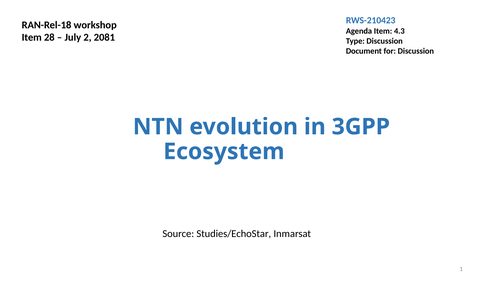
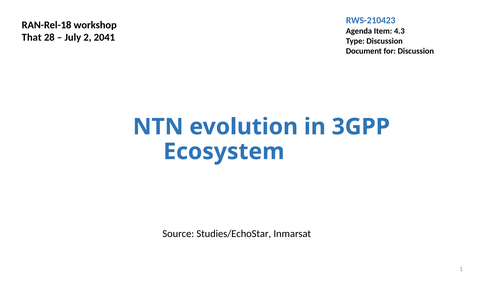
Item at (32, 37): Item -> That
2081: 2081 -> 2041
